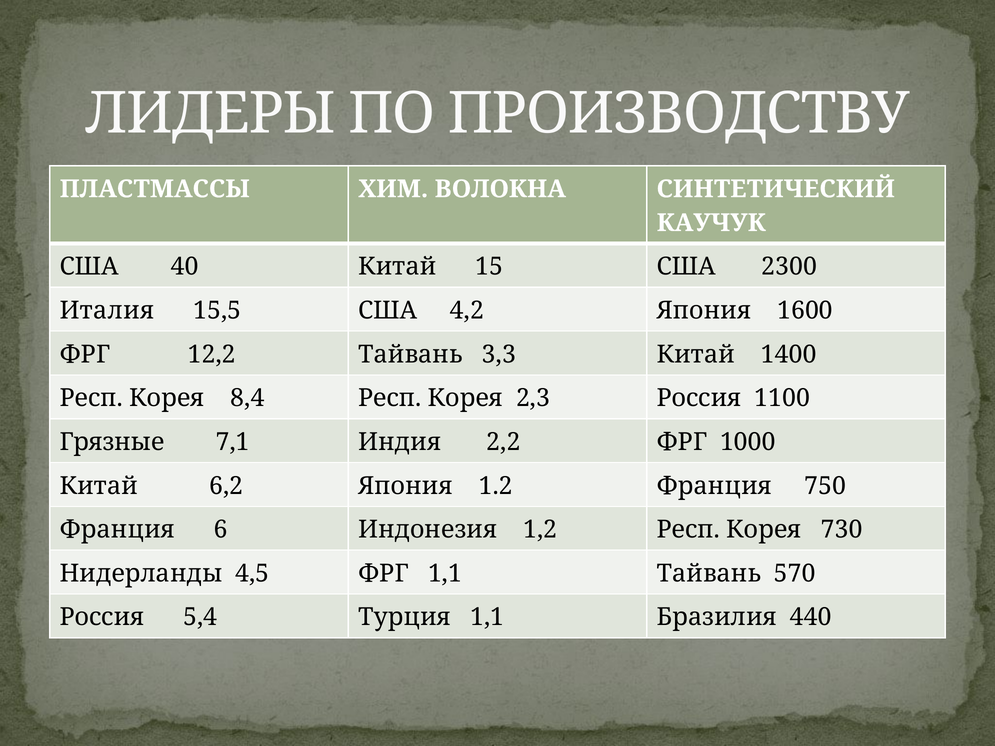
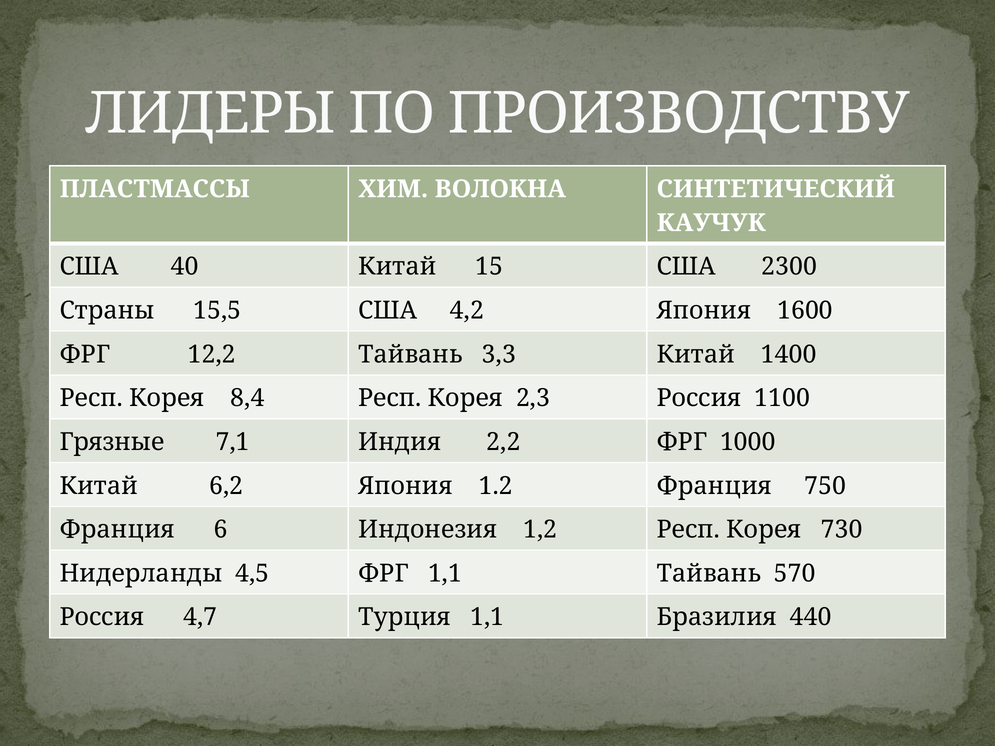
Италия: Италия -> Страны
5,4: 5,4 -> 4,7
